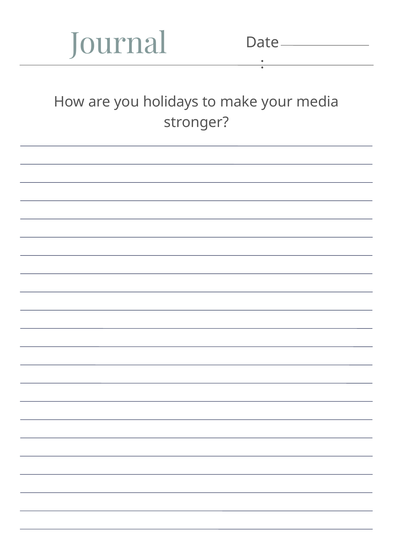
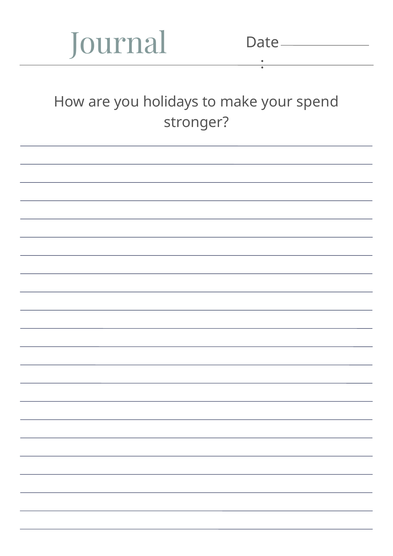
media: media -> spend
